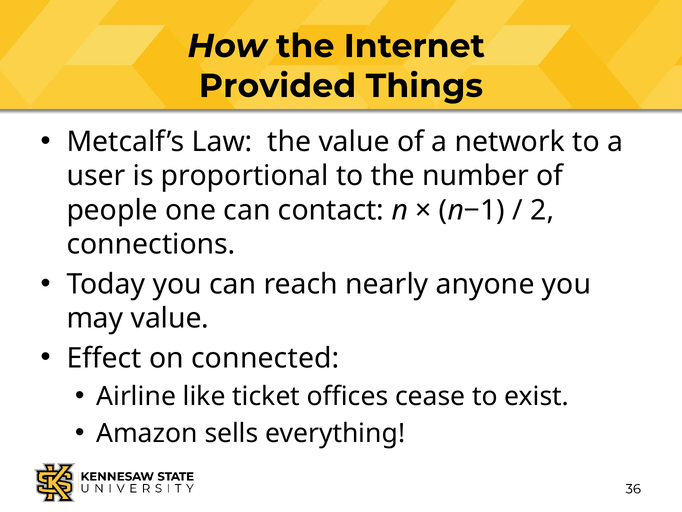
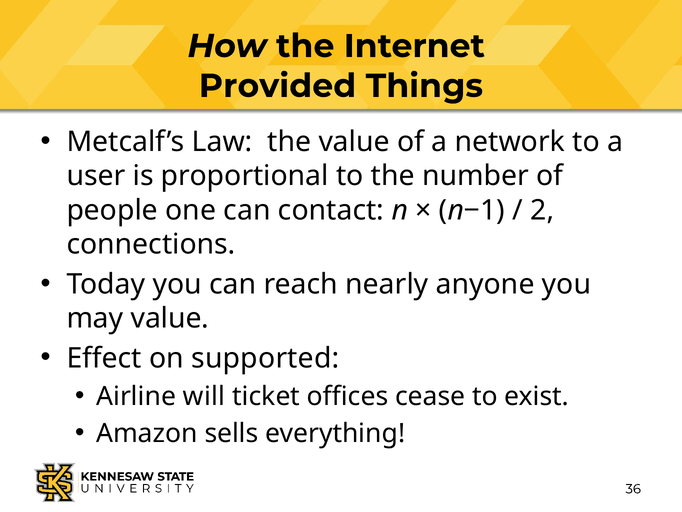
connected: connected -> supported
like: like -> will
